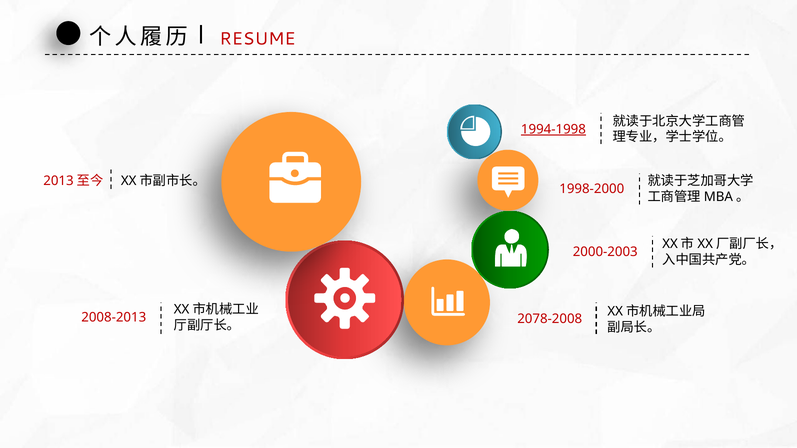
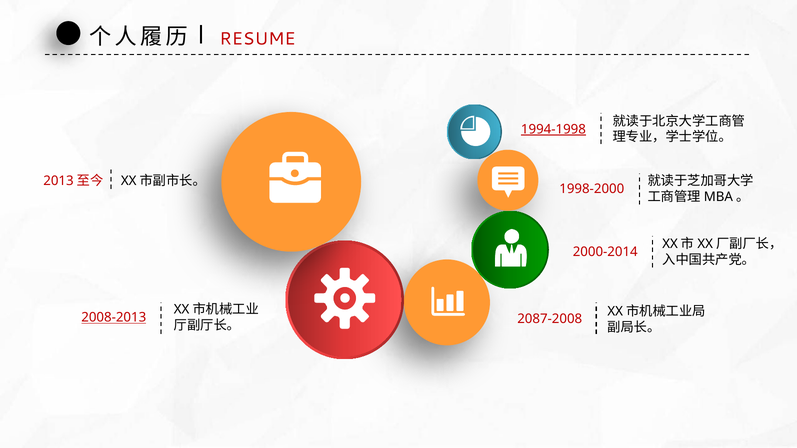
2000-2003: 2000-2003 -> 2000-2014
2008-2013 underline: none -> present
2078-2008: 2078-2008 -> 2087-2008
